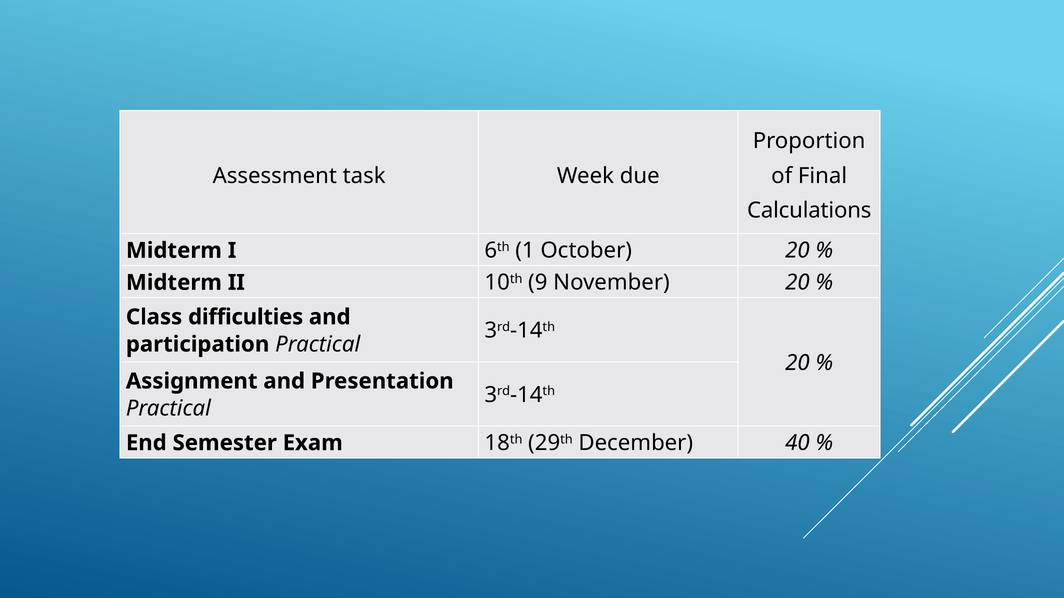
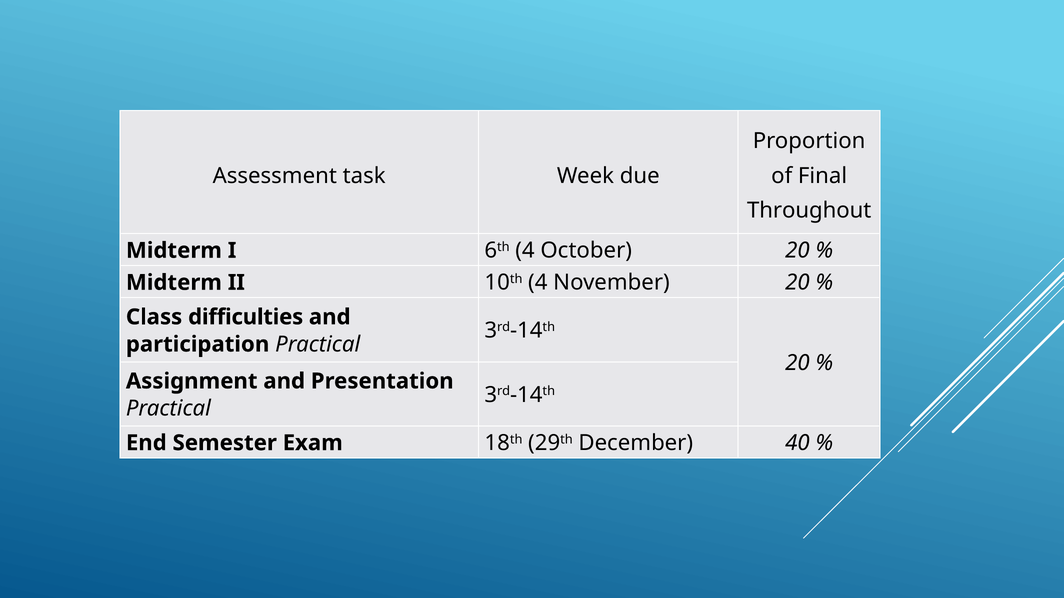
Calculations: Calculations -> Throughout
6th 1: 1 -> 4
10th 9: 9 -> 4
